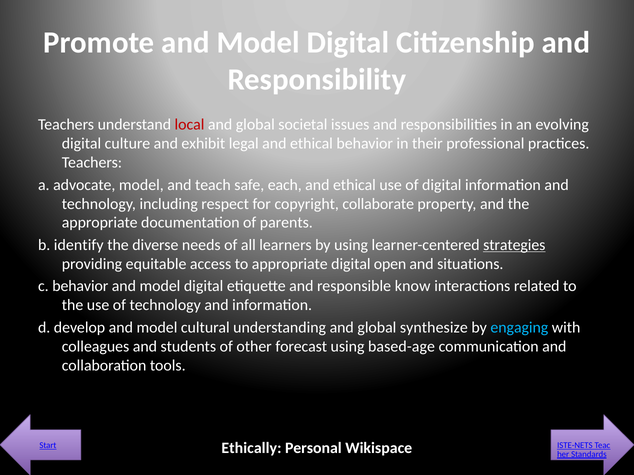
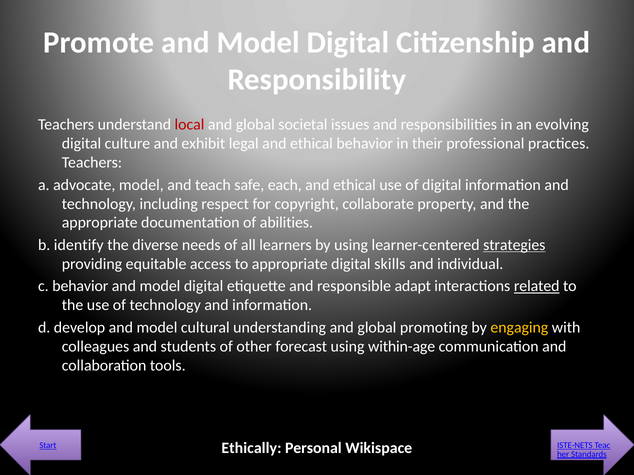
parents: parents -> abilities
open: open -> skills
situations: situations -> individual
know: know -> adapt
related underline: none -> present
synthesize: synthesize -> promoting
engaging colour: light blue -> yellow
based-age: based-age -> within-age
